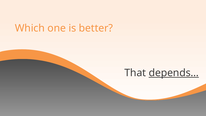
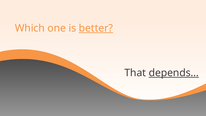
better underline: none -> present
